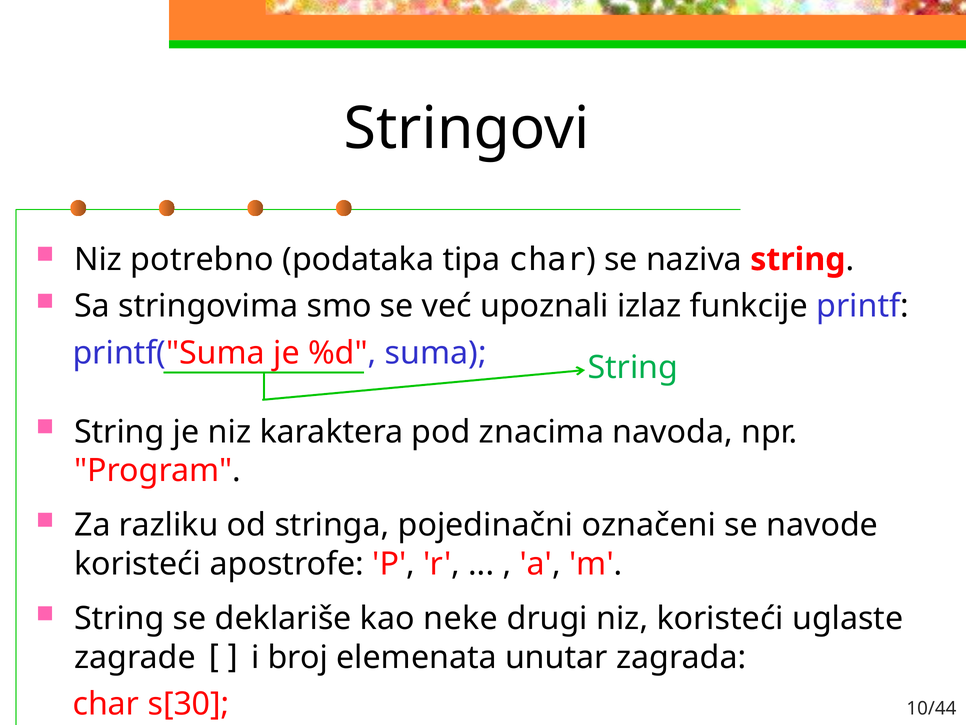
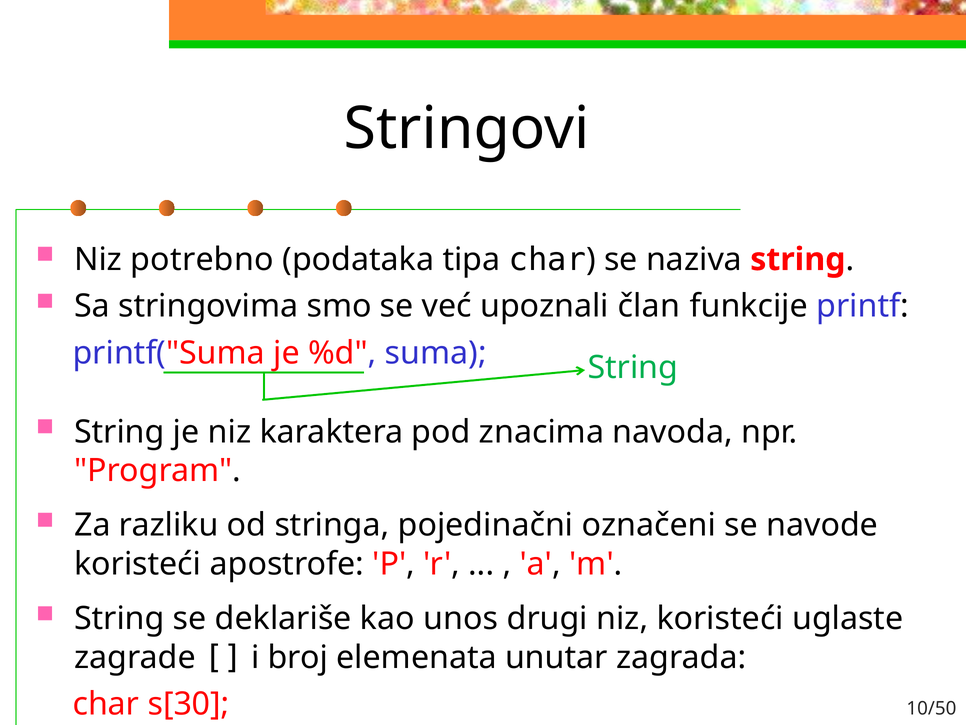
izlaz: izlaz -> član
neke: neke -> unos
10/44: 10/44 -> 10/50
